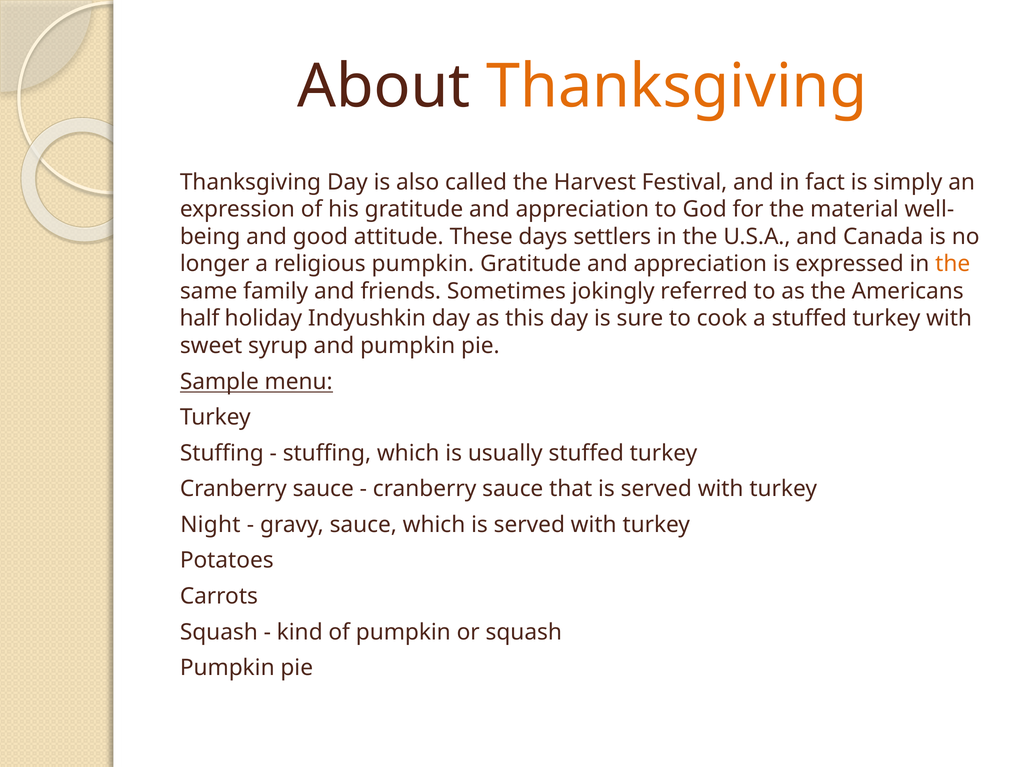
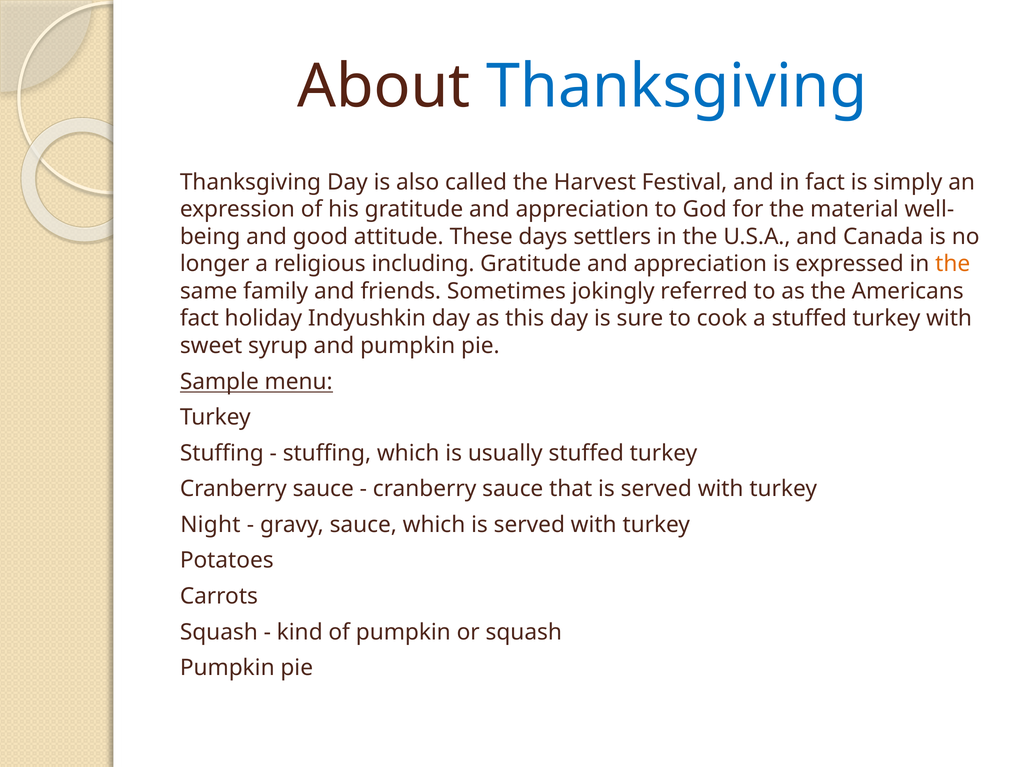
Thanksgiving at (677, 87) colour: orange -> blue
religious pumpkin: pumpkin -> including
half at (199, 319): half -> fact
